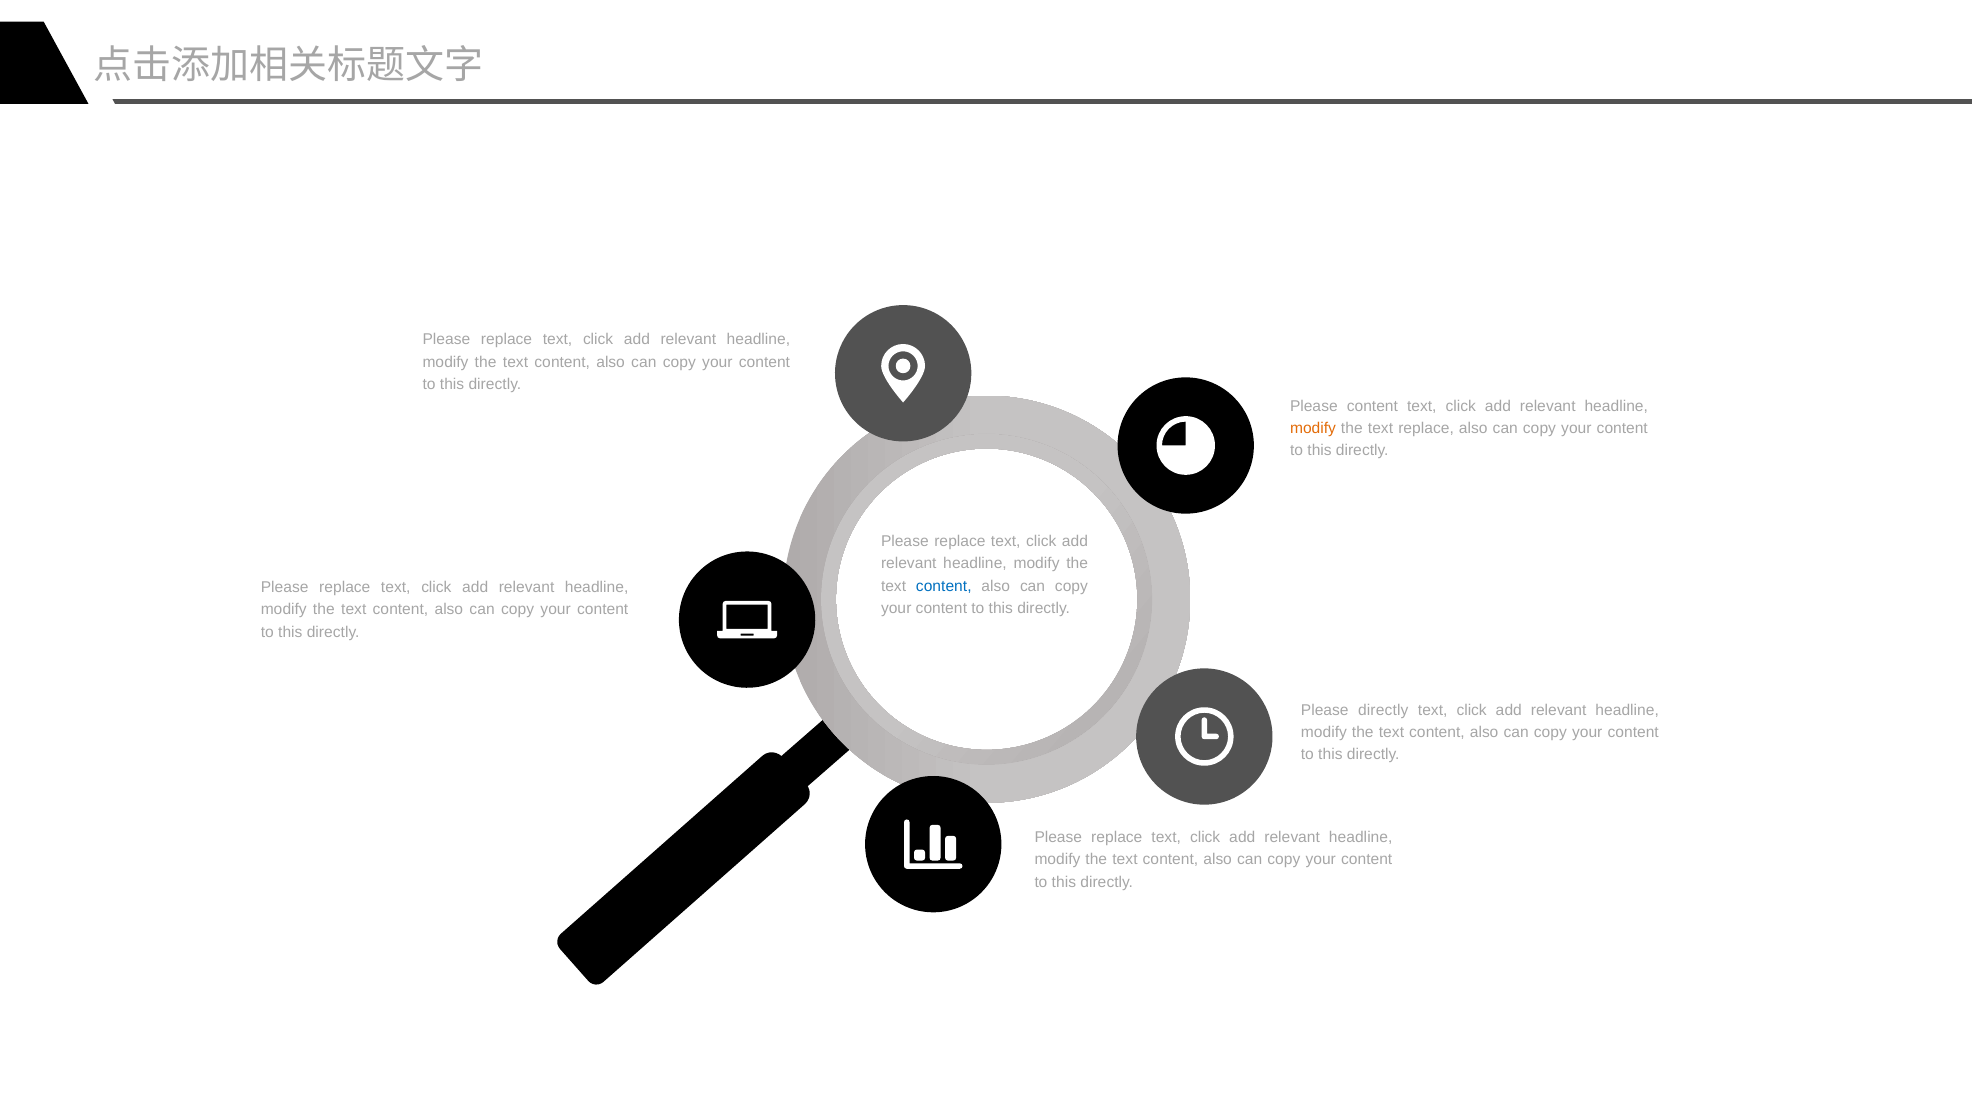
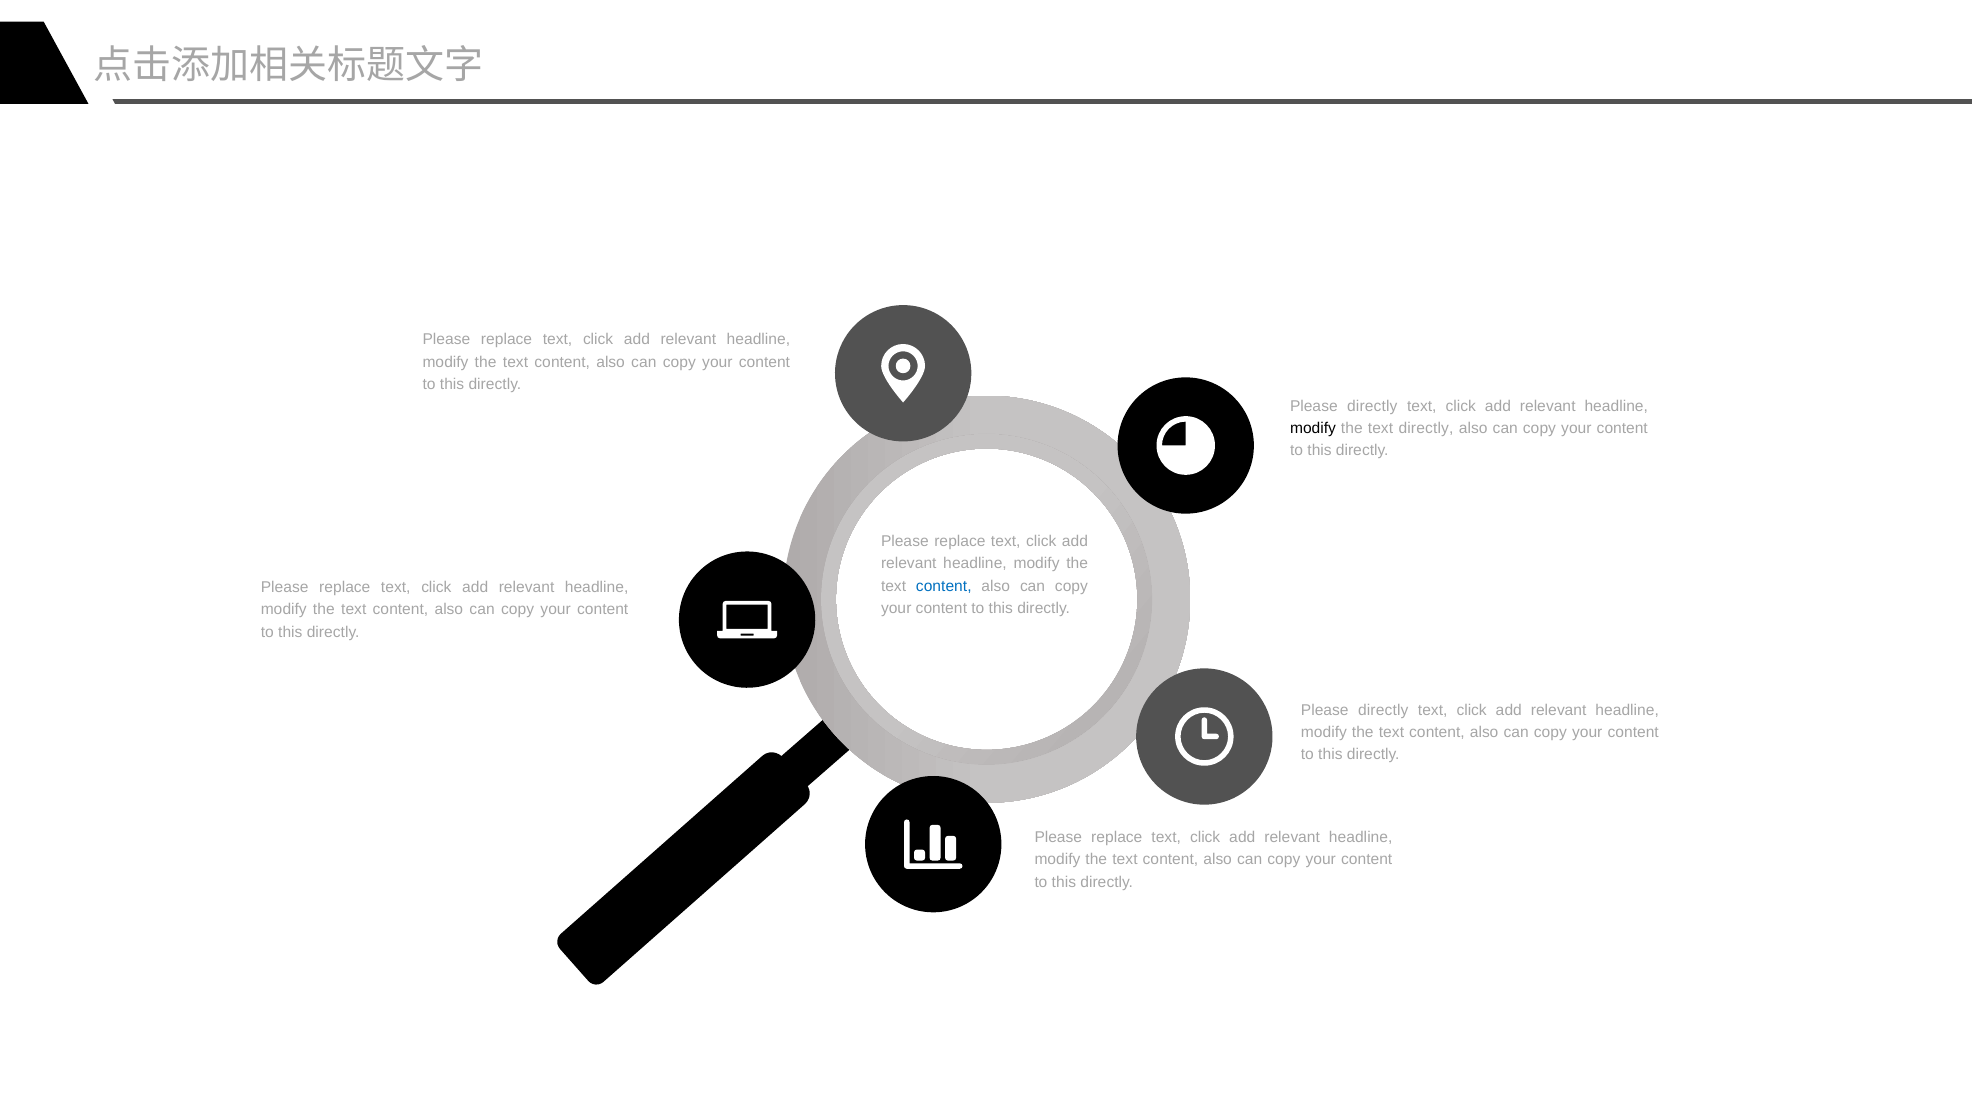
content at (1372, 406): content -> directly
modify at (1313, 428) colour: orange -> black
text replace: replace -> directly
